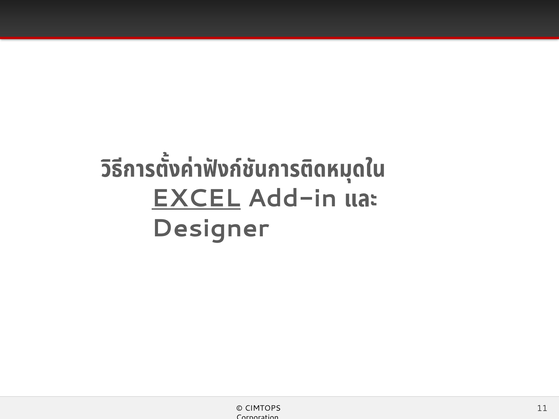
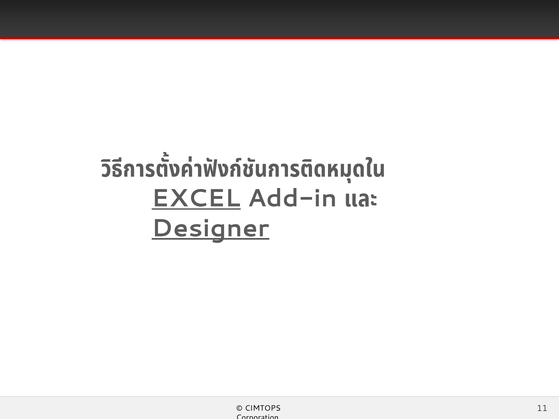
Designer underline: none -> present
